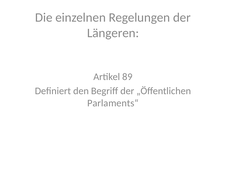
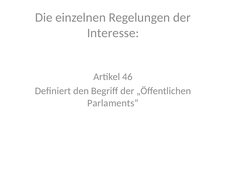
Längeren: Längeren -> Interesse
89: 89 -> 46
